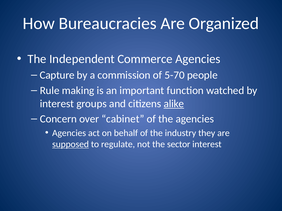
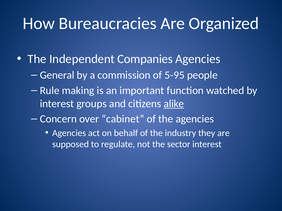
Commerce: Commerce -> Companies
Capture: Capture -> General
5-70: 5-70 -> 5-95
supposed underline: present -> none
